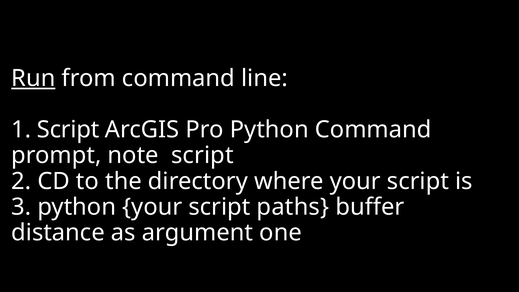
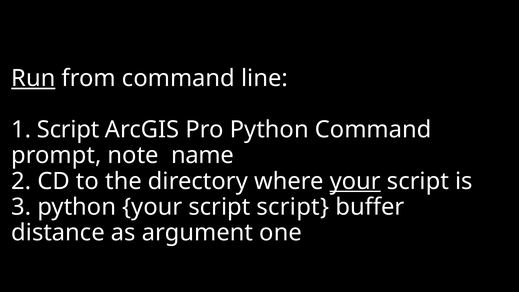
note script: script -> name
your at (355, 181) underline: none -> present
script paths: paths -> script
